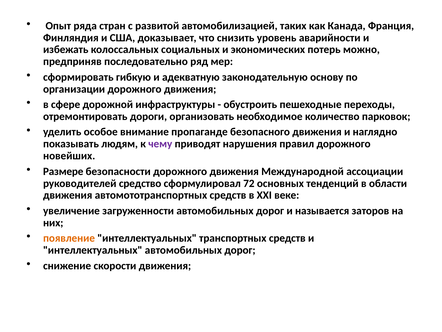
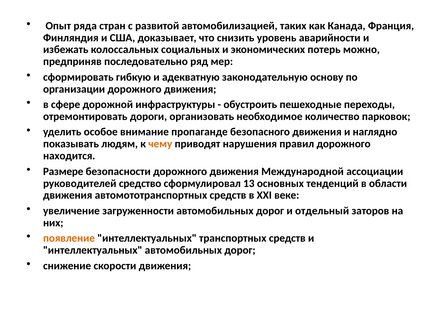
чему colour: purple -> orange
новейших: новейших -> находится
72: 72 -> 13
называется: называется -> отдельный
